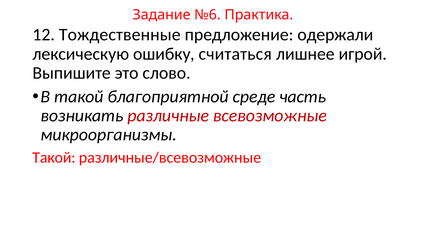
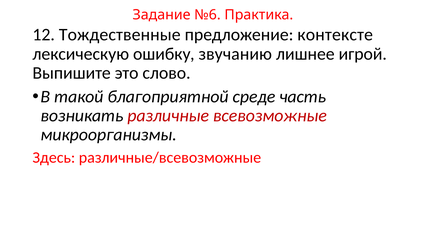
одержали: одержали -> контексте
считаться: считаться -> звучанию
Такой at (54, 158): Такой -> Здесь
